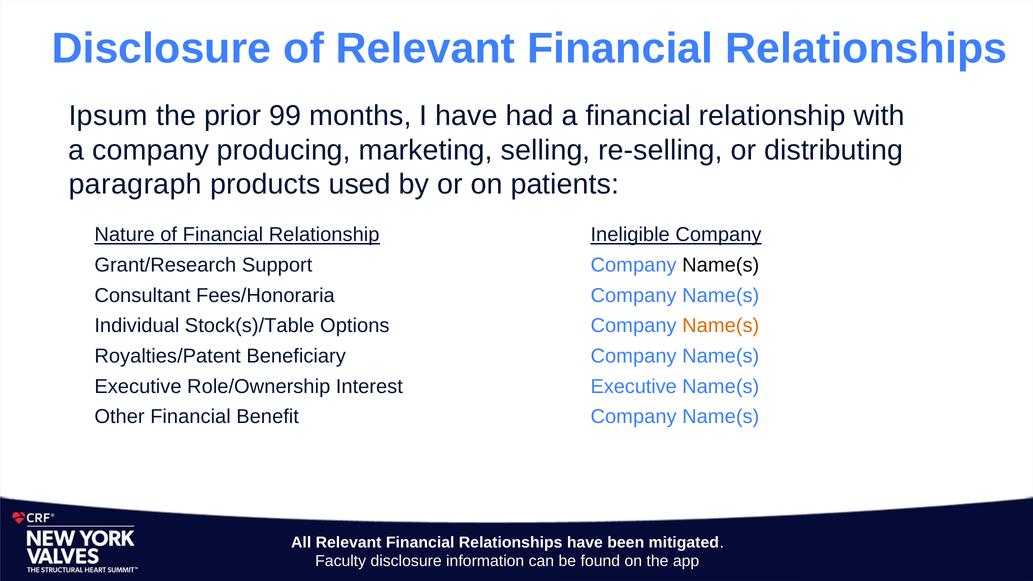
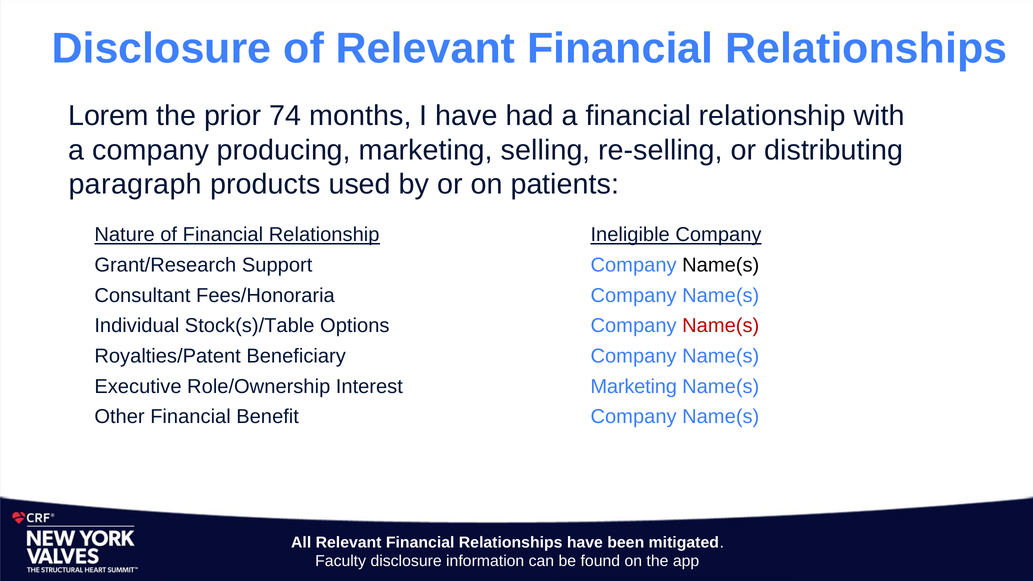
Ipsum: Ipsum -> Lorem
99: 99 -> 74
Name(s at (721, 326) colour: orange -> red
Interest Executive: Executive -> Marketing
